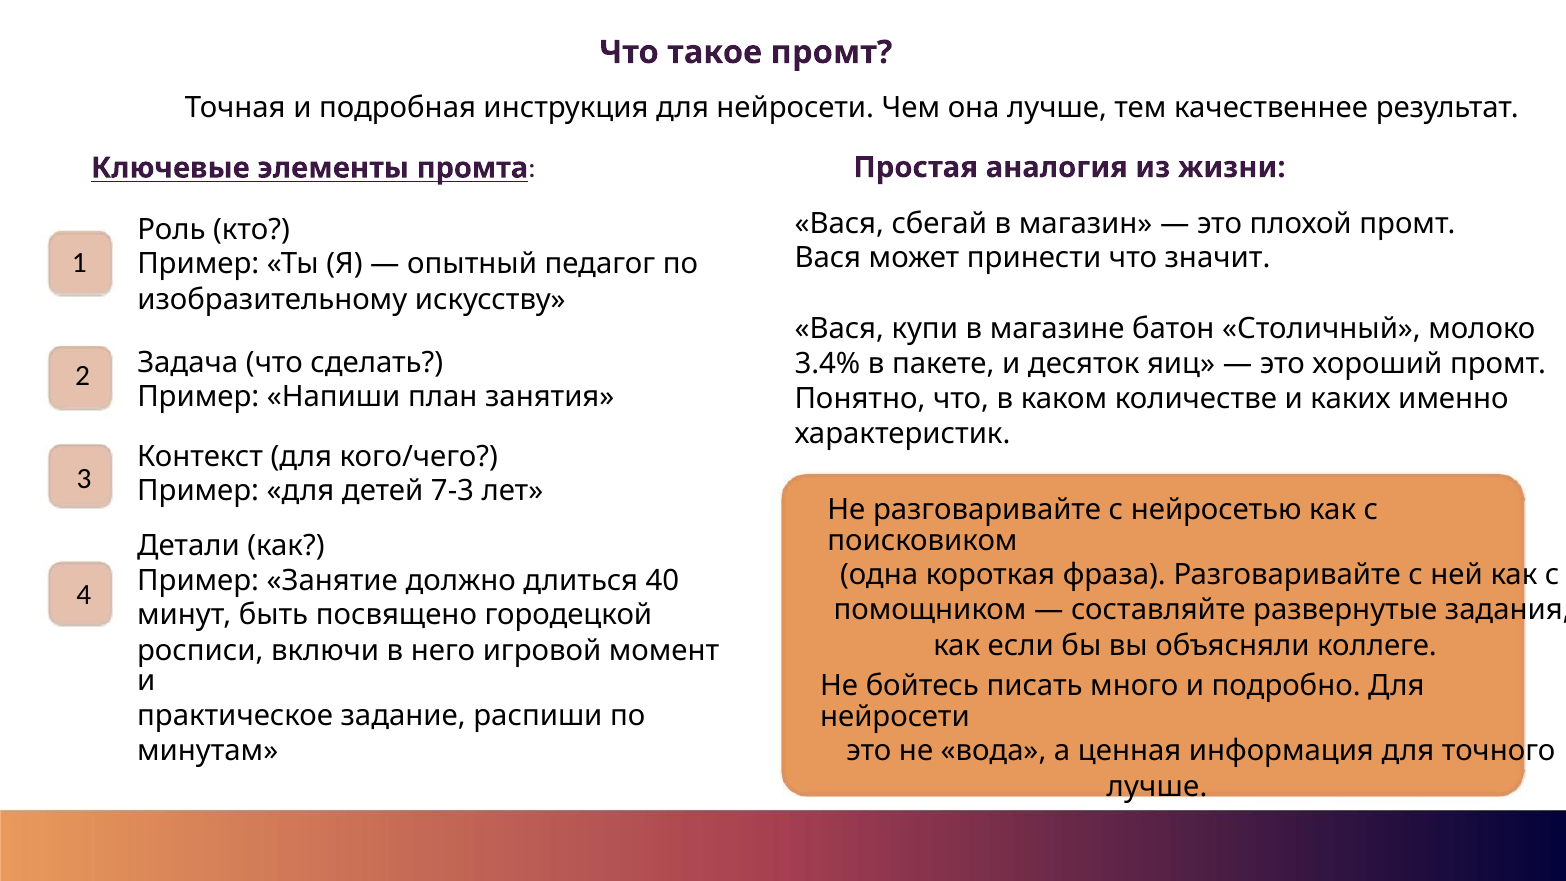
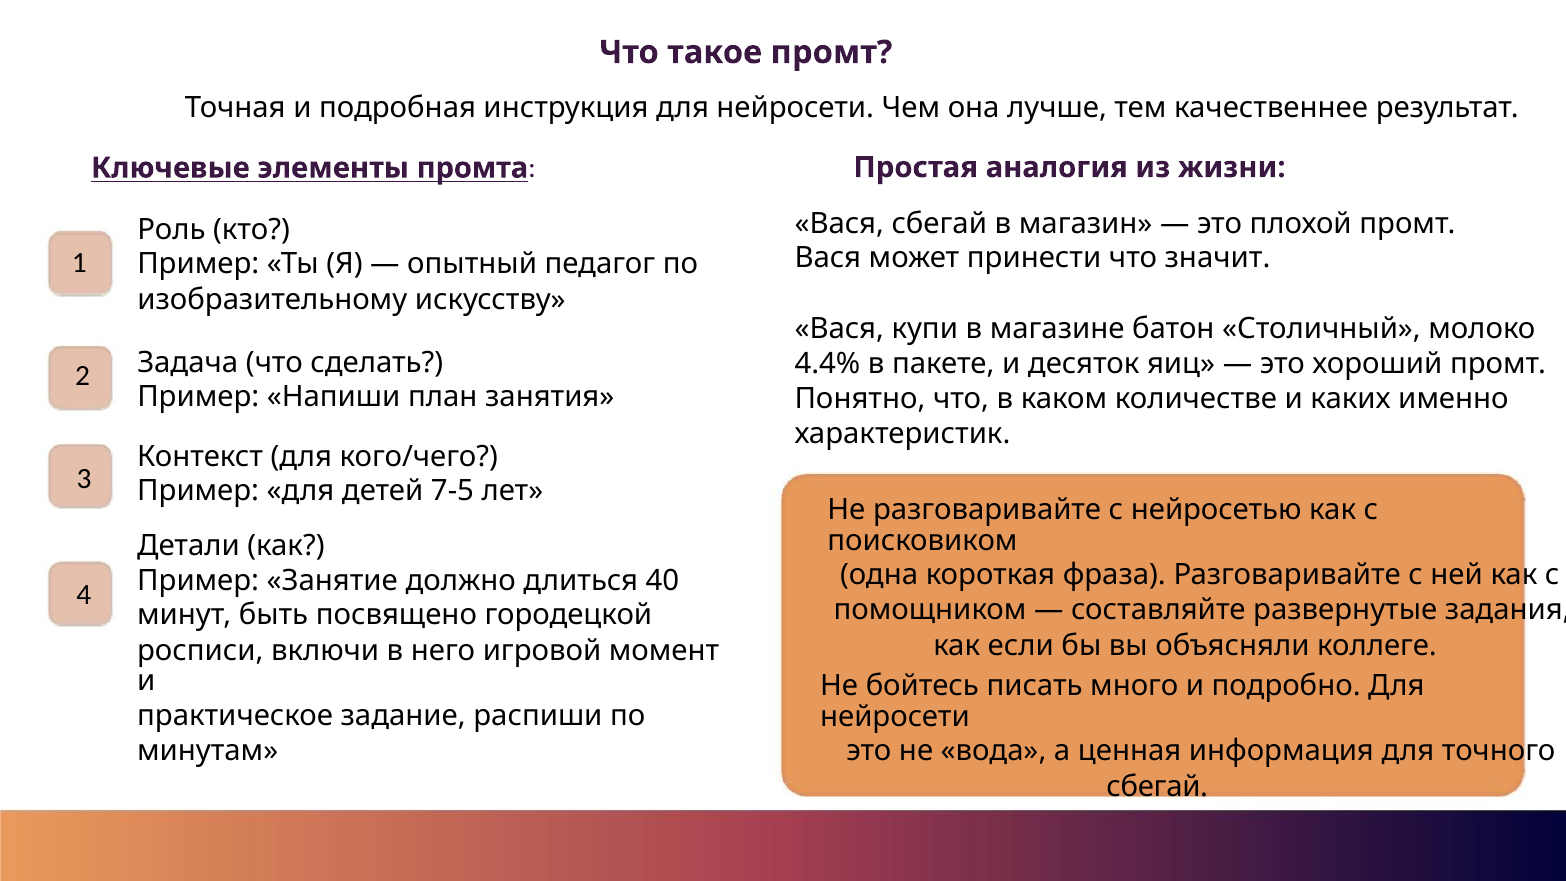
3.4%: 3.4% -> 4.4%
7-3: 7-3 -> 7-5
лучше at (1157, 786): лучше -> сбегай
